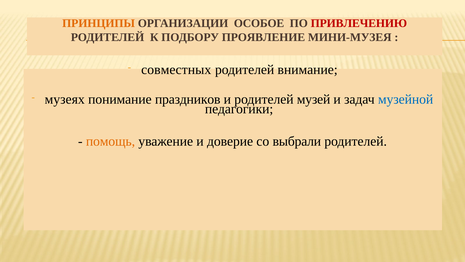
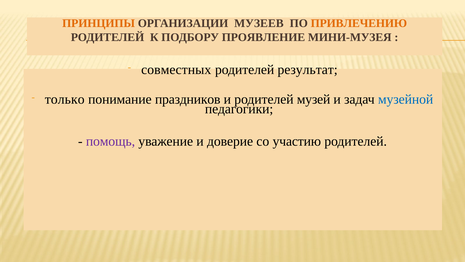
ОСОБОЕ: ОСОБОЕ -> МУЗЕЕВ
ПРИВЛЕЧЕНИЮ colour: red -> orange
внимание: внимание -> результат
музеях: музеях -> только
помощь colour: orange -> purple
выбрали: выбрали -> участию
